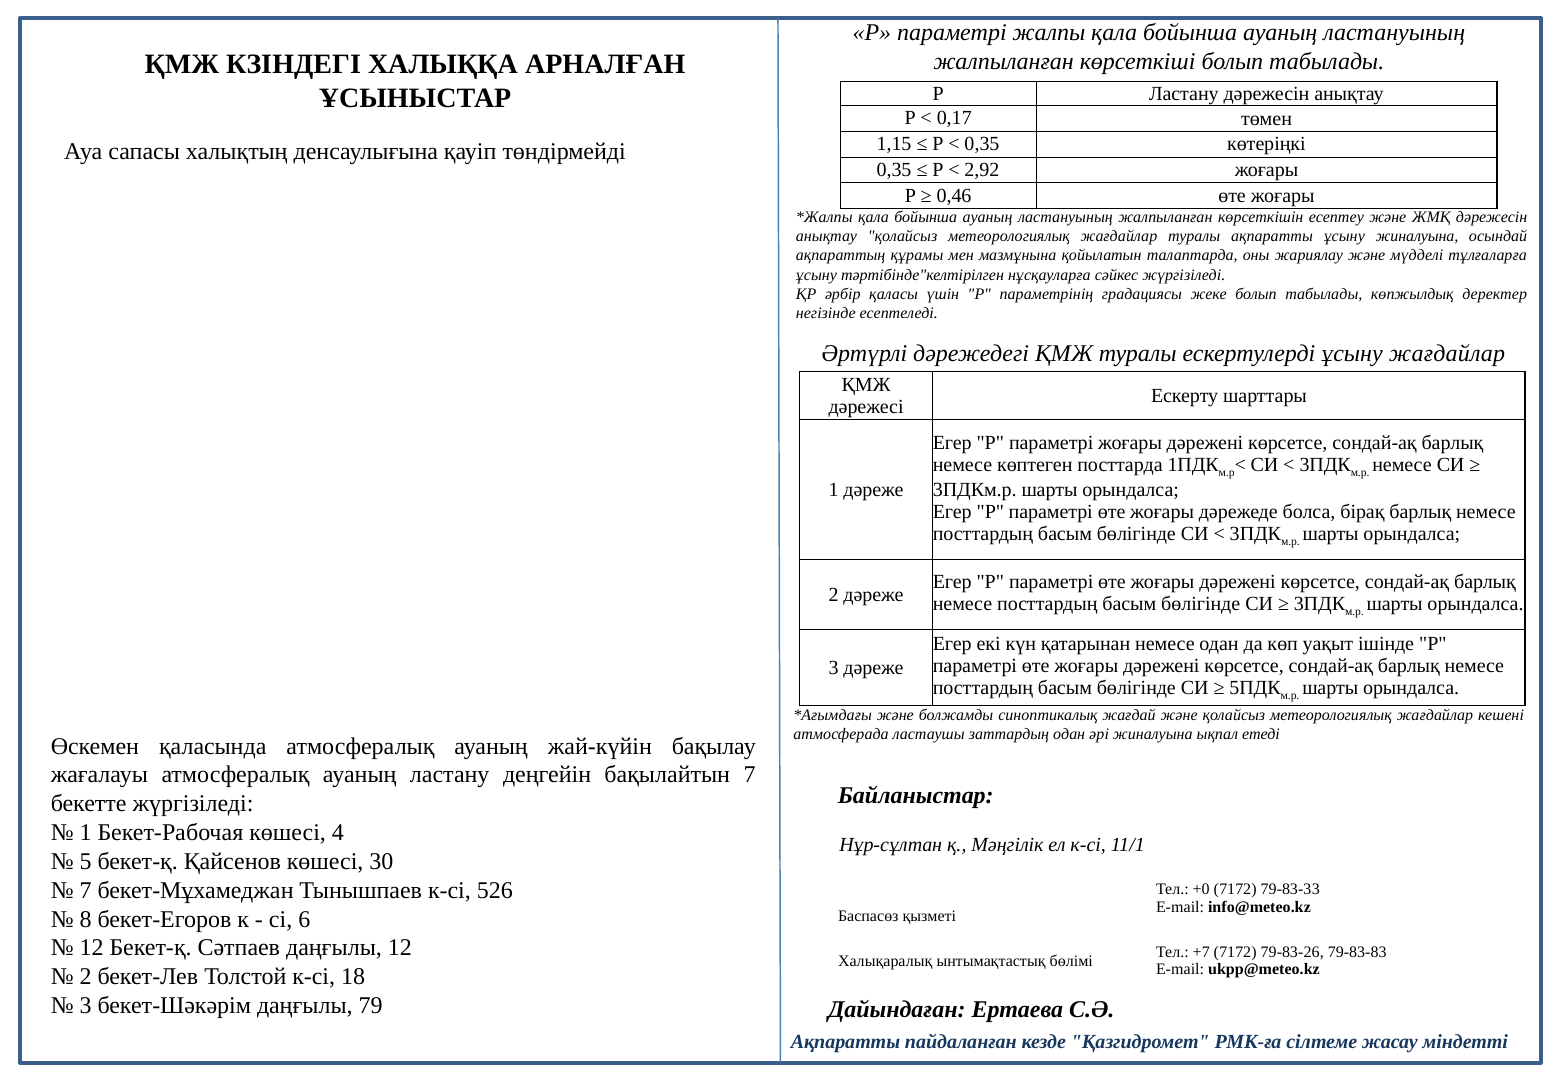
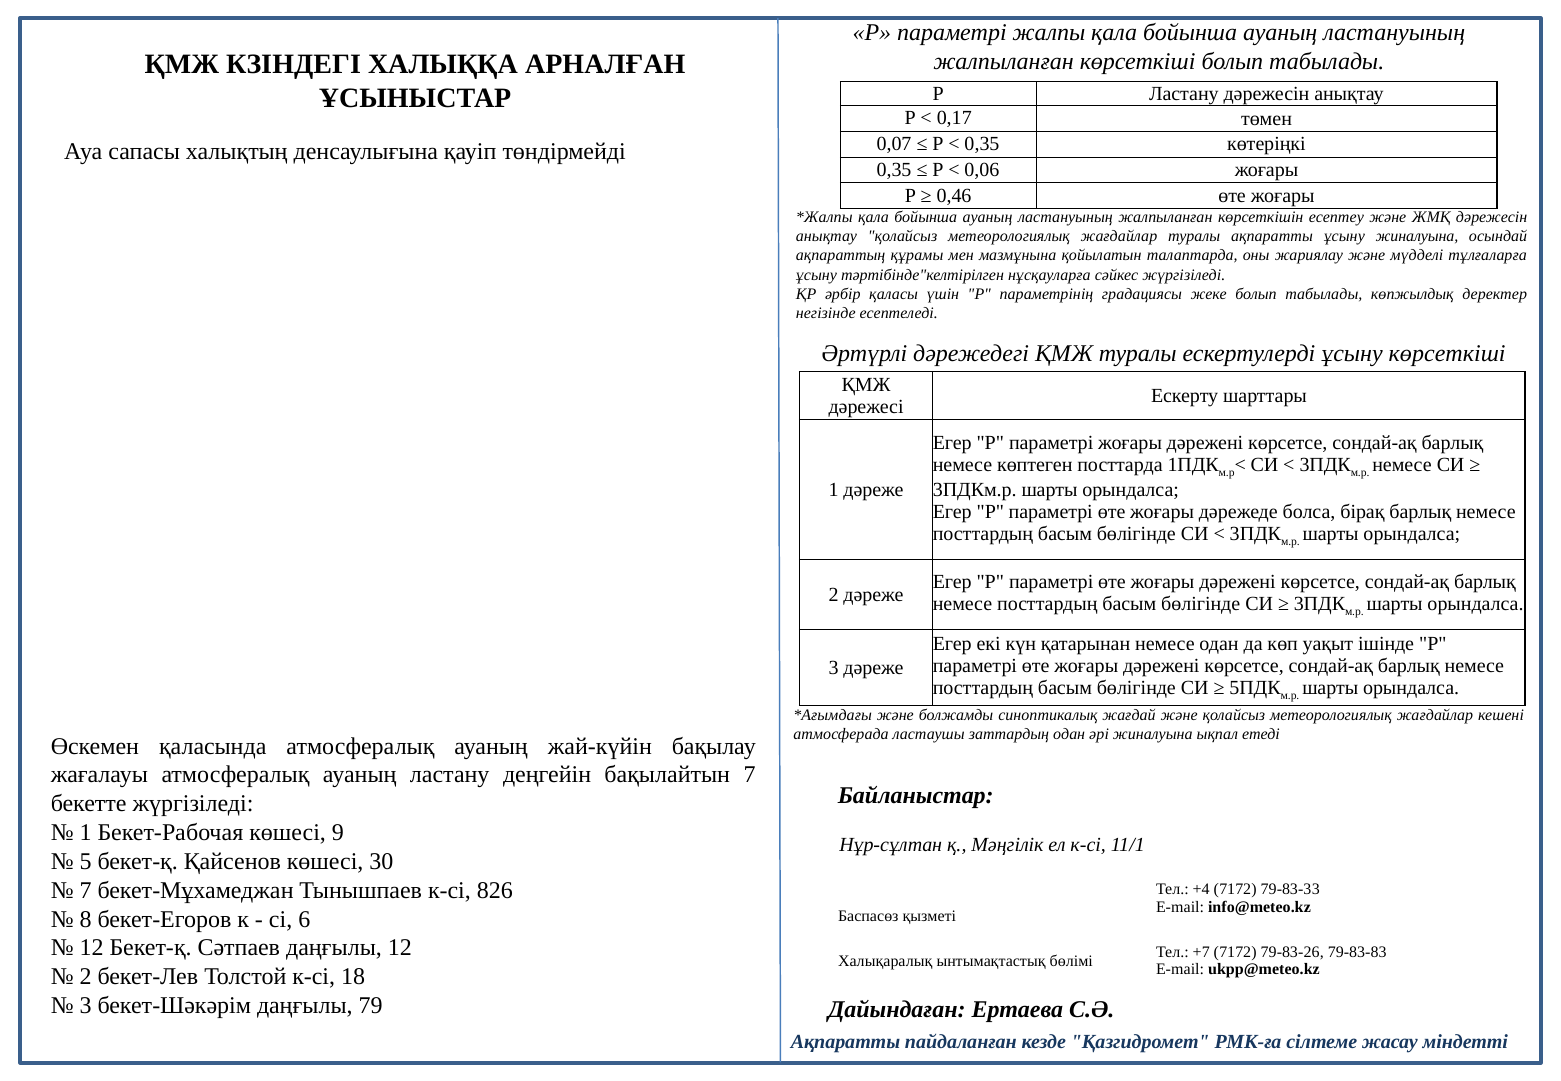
1,15: 1,15 -> 0,07
2,92: 2,92 -> 0,06
ұсыну жағдайлар: жағдайлар -> көрсеткіші
4: 4 -> 9
526: 526 -> 826
+0: +0 -> +4
